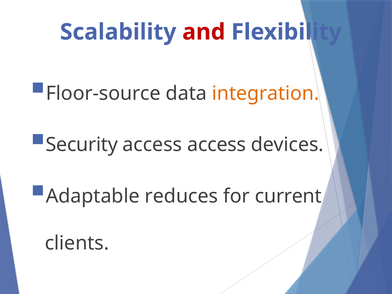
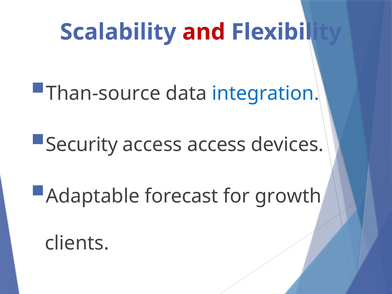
Floor-source: Floor-source -> Than-source
integration colour: orange -> blue
reduces: reduces -> forecast
current: current -> growth
